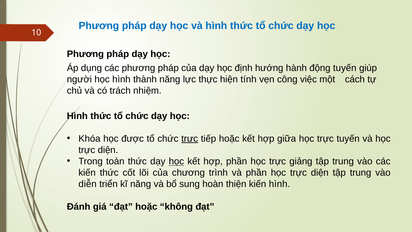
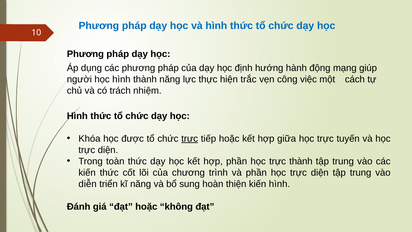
động tuyến: tuyến -> mạng
tính: tính -> trắc
học at (176, 161) underline: present -> none
trực giảng: giảng -> thành
